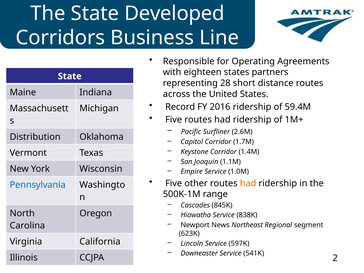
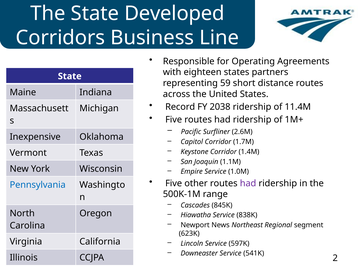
28: 28 -> 59
2016: 2016 -> 2038
59.4M: 59.4M -> 11.4M
Distribution: Distribution -> Inexpensive
had at (248, 183) colour: orange -> purple
